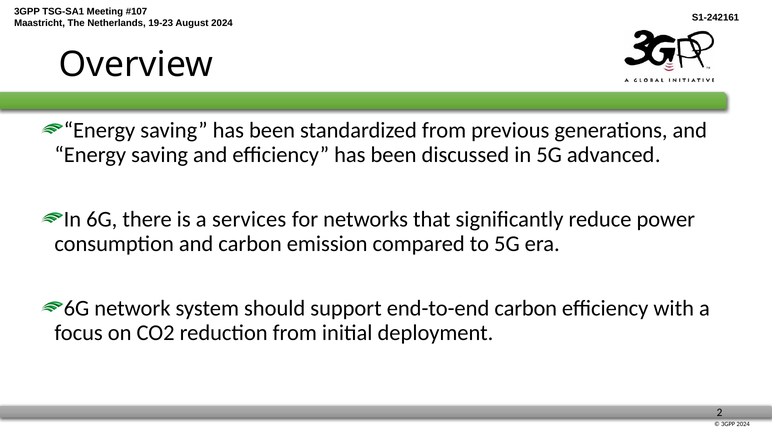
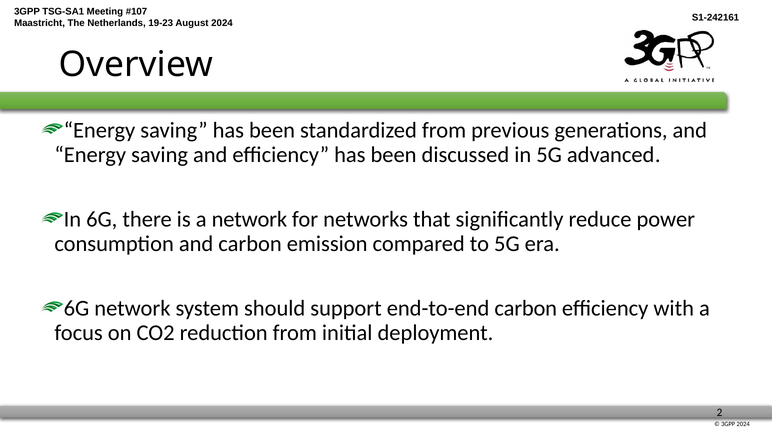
a services: services -> network
